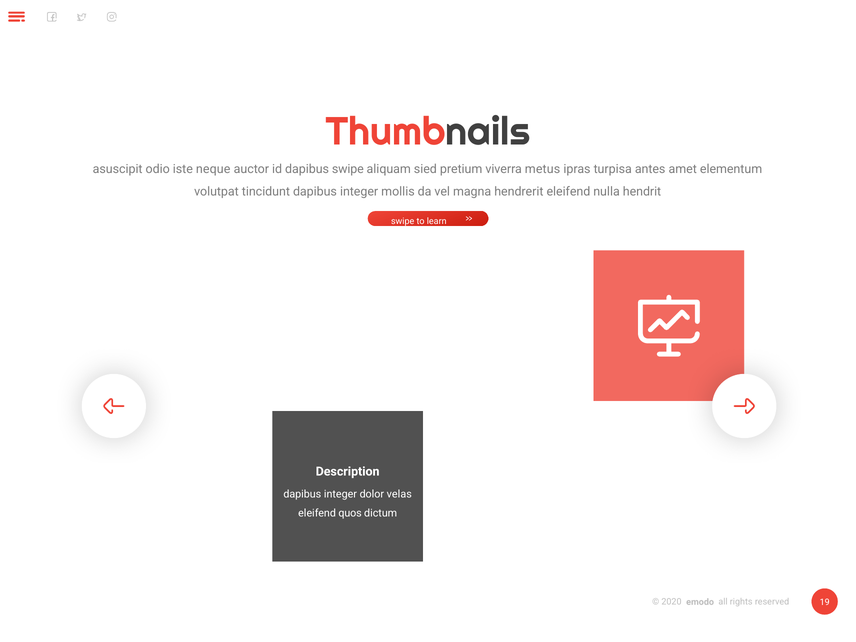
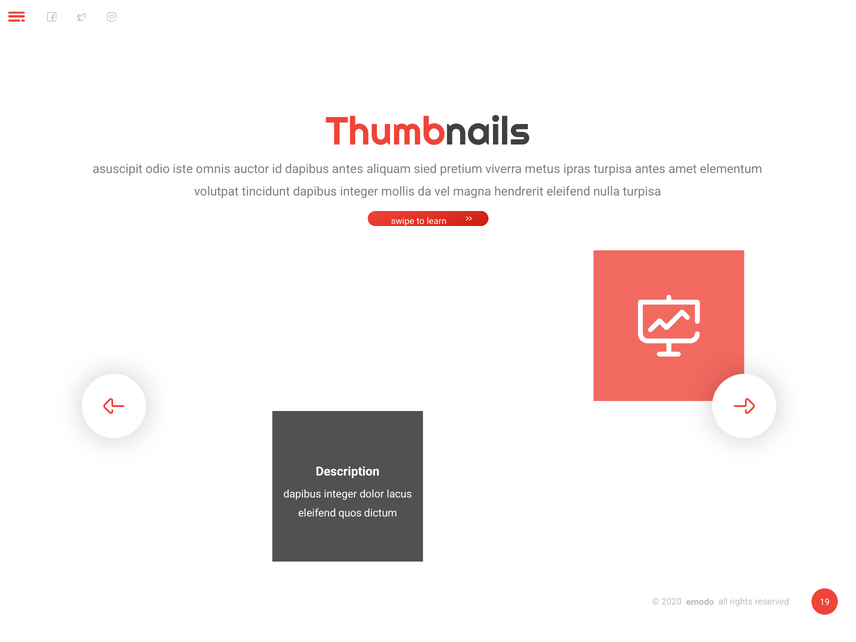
neque: neque -> omnis
dapibus swipe: swipe -> antes
nulla hendrit: hendrit -> turpisa
velas: velas -> lacus
